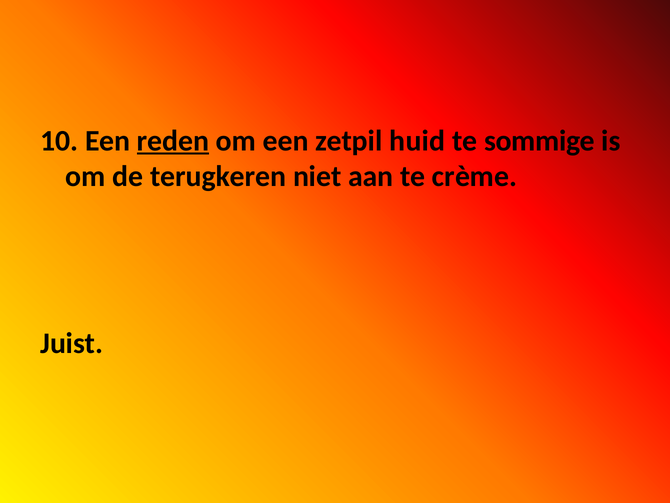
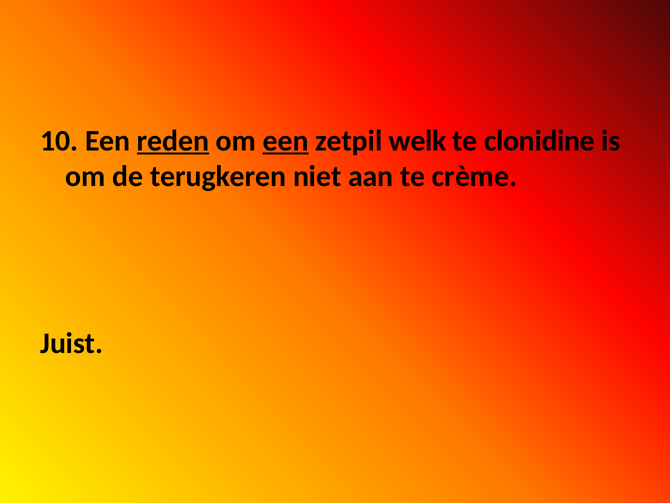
een at (286, 141) underline: none -> present
huid: huid -> welk
sommige: sommige -> clonidine
